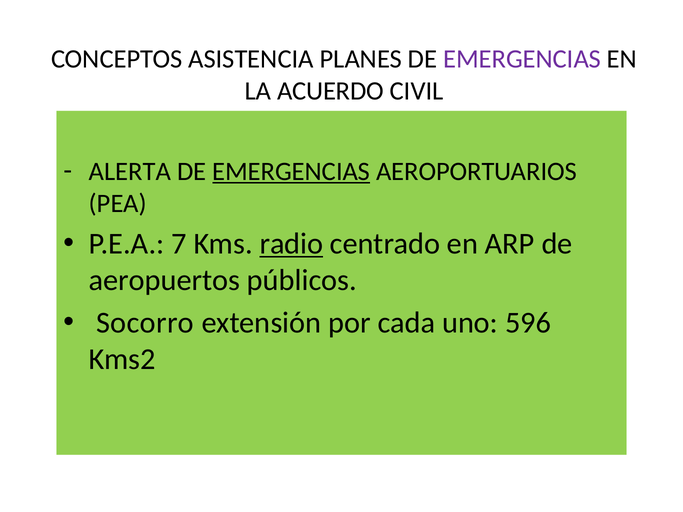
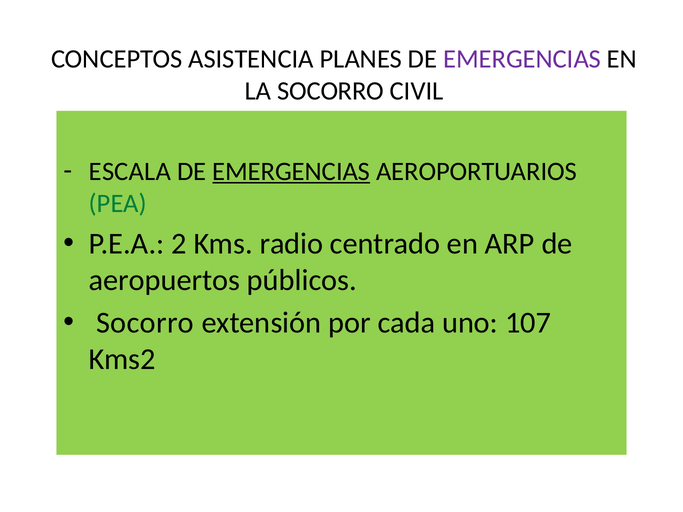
LA ACUERDO: ACUERDO -> SOCORRO
ALERTA: ALERTA -> ESCALA
PEA colour: black -> green
7: 7 -> 2
radio underline: present -> none
596: 596 -> 107
